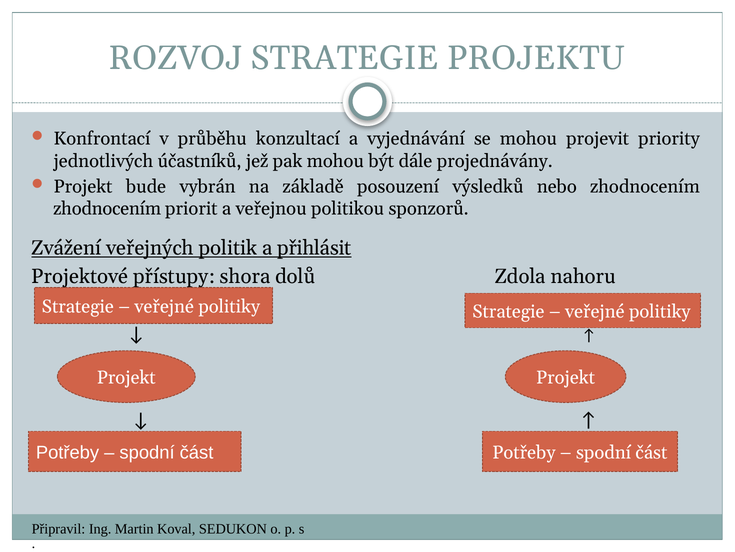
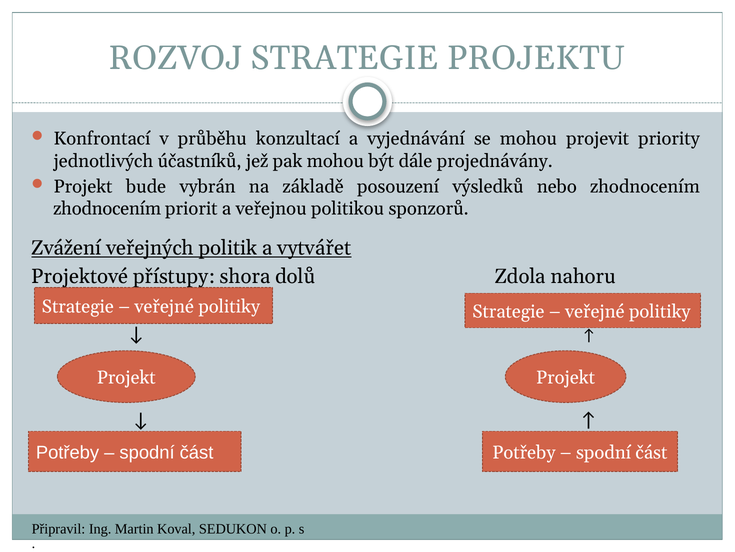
přihlásit: přihlásit -> vytvářet
